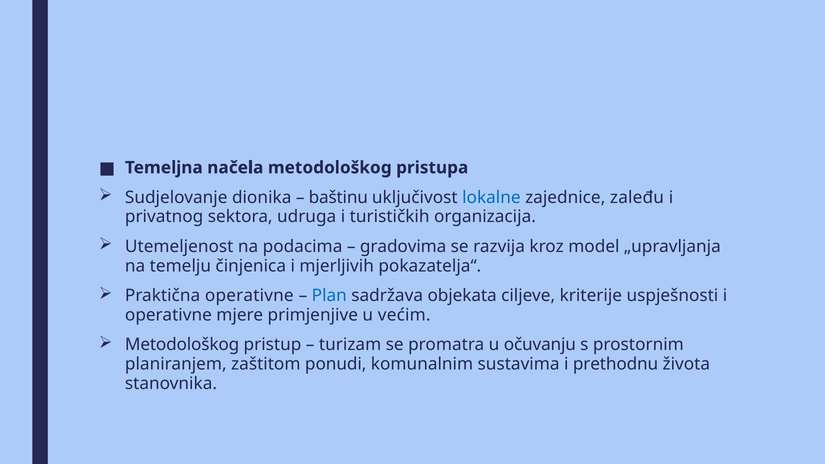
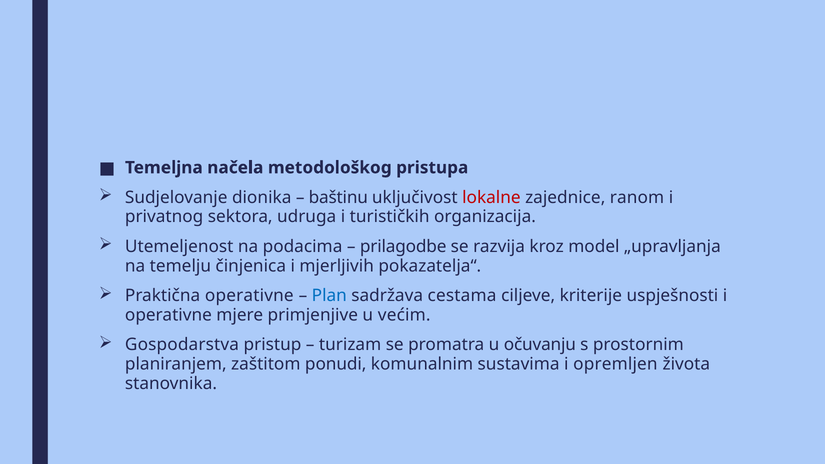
lokalne colour: blue -> red
zaleđu: zaleđu -> ranom
gradovima: gradovima -> prilagodbe
objekata: objekata -> cestama
Metodološkog at (182, 345): Metodološkog -> Gospodarstva
prethodnu: prethodnu -> opremljen
